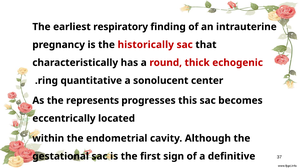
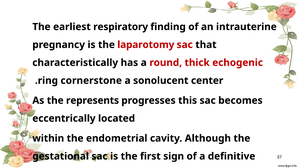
historically: historically -> laparotomy
quantitative: quantitative -> cornerstone
